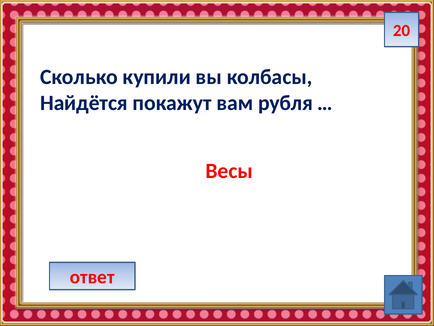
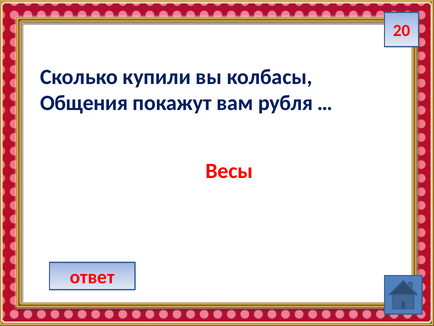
Найдётся: Найдётся -> Общения
